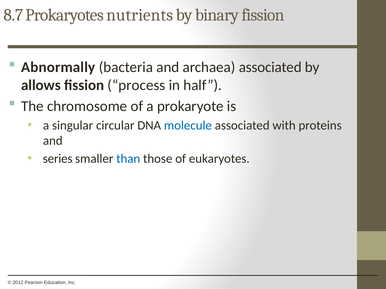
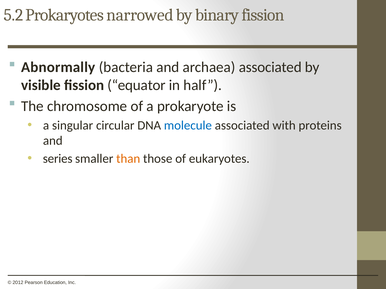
8.7: 8.7 -> 5.2
nutrients: nutrients -> narrowed
allows: allows -> visible
process: process -> equator
than colour: blue -> orange
